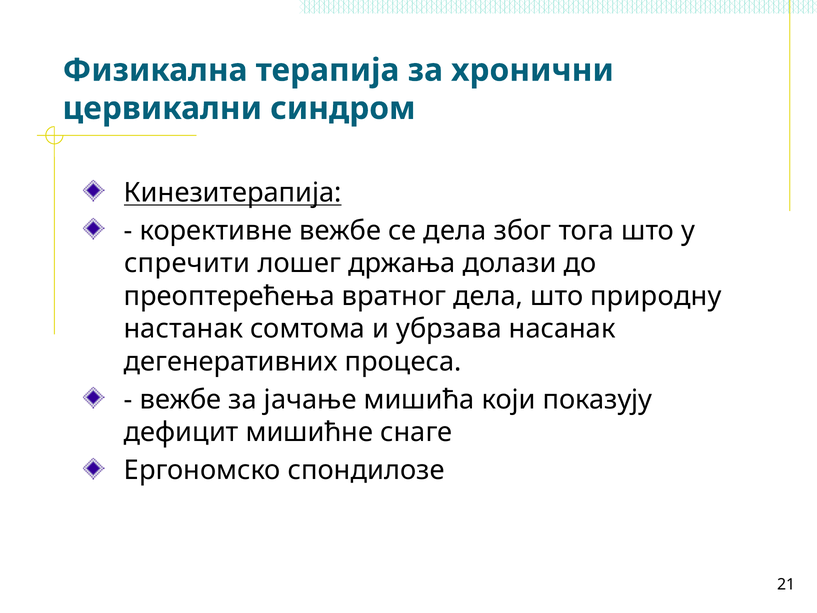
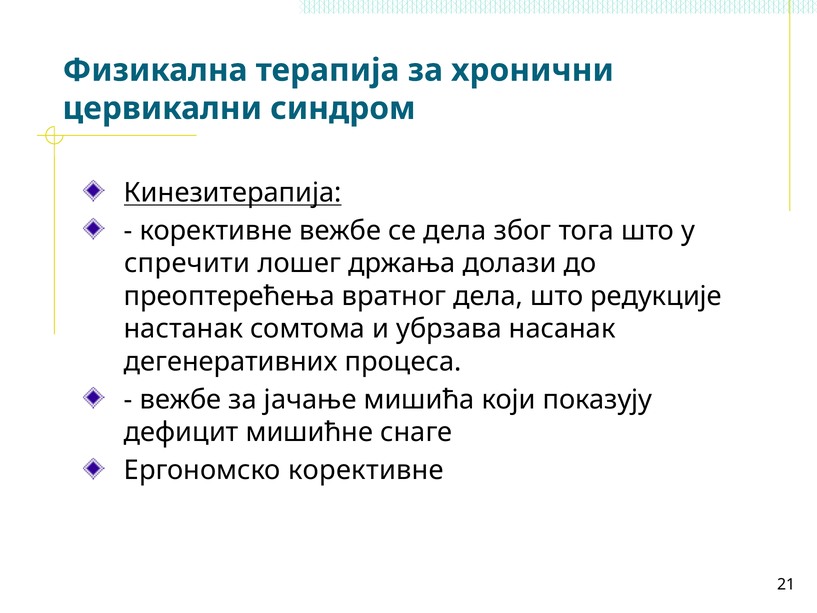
природну: природну -> редукције
Ергономско спондилозе: спондилозе -> корективне
